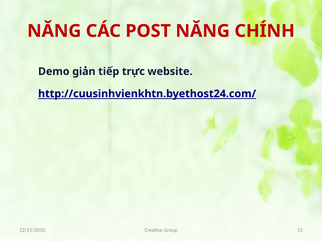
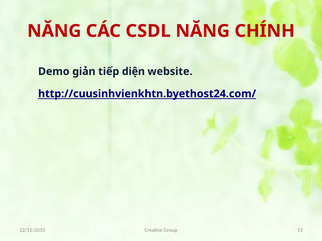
POST: POST -> CSDL
trực: trực -> diện
